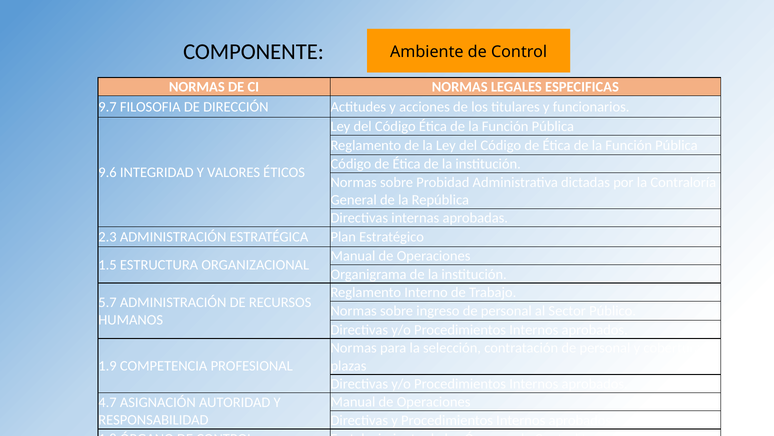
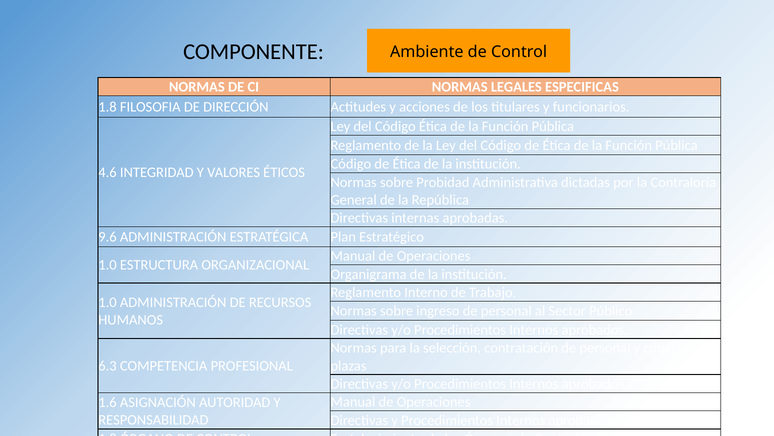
9.7 at (108, 107): 9.7 -> 1.8
9.6: 9.6 -> 4.6
2.3: 2.3 -> 9.6
1.5 at (108, 265): 1.5 -> 1.0
5.7 at (108, 302): 5.7 -> 1.0
1.9: 1.9 -> 6.3
4.7: 4.7 -> 1.6
